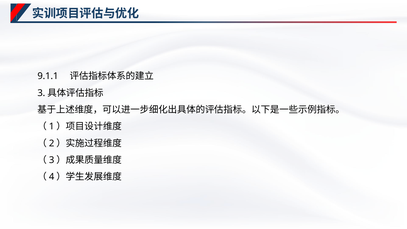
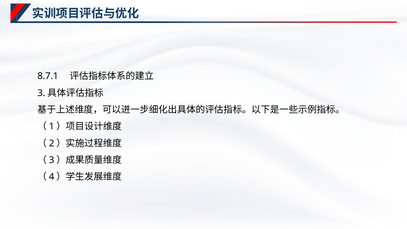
9.1.1: 9.1.1 -> 8.7.1
